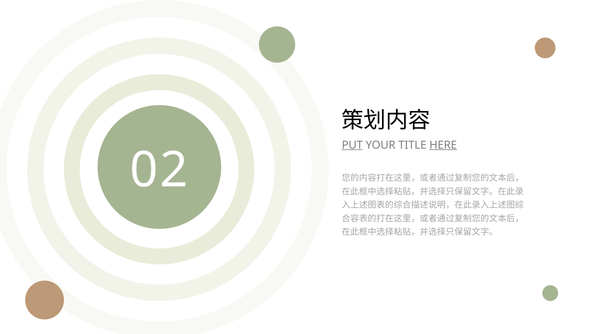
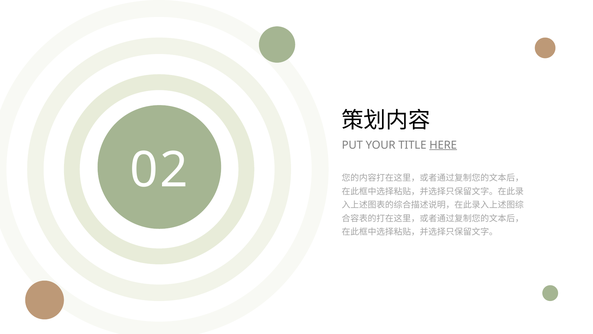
PUT underline: present -> none
